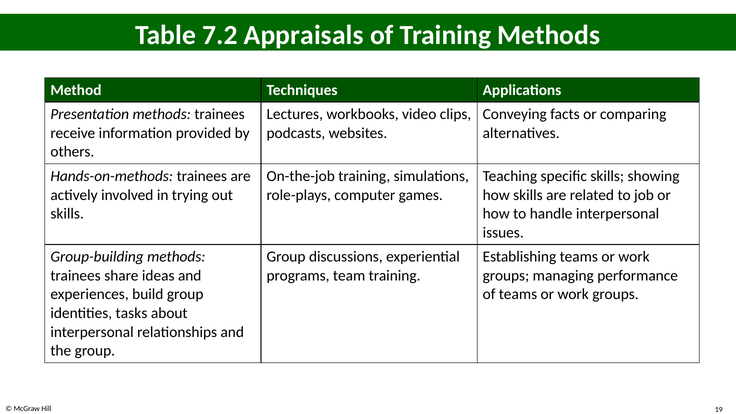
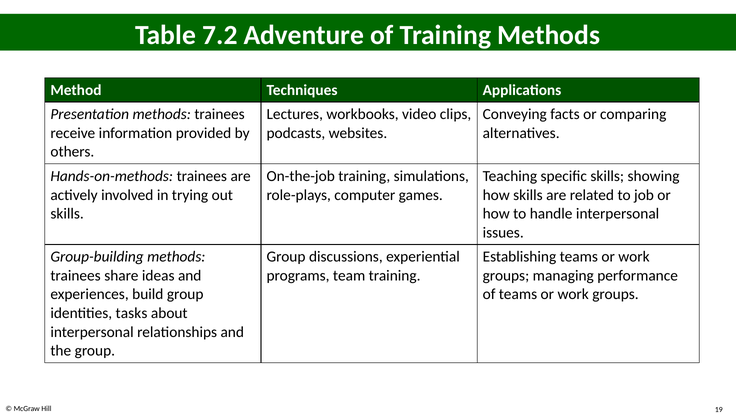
Appraisals: Appraisals -> Adventure
